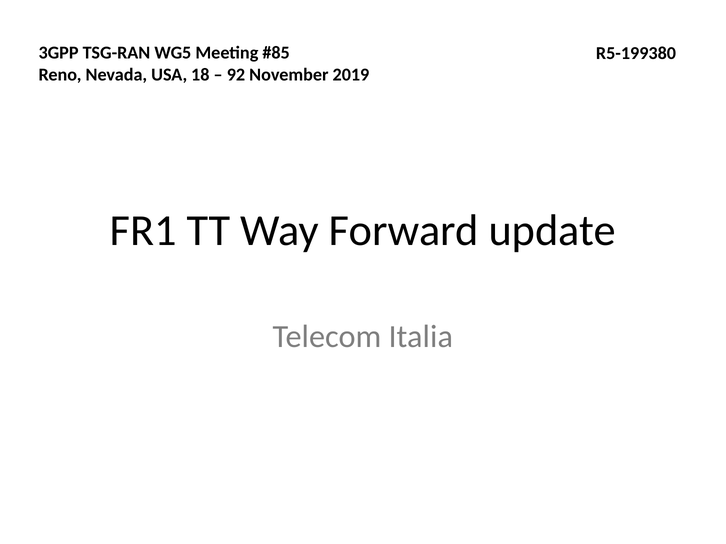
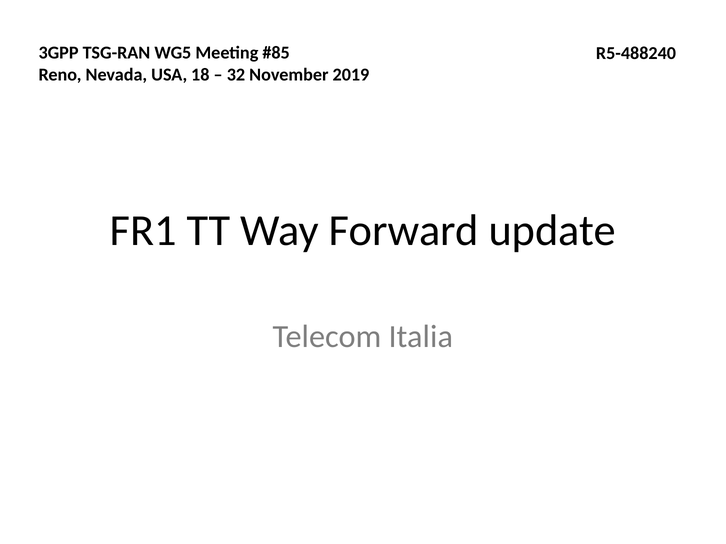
R5-199380: R5-199380 -> R5-488240
92: 92 -> 32
